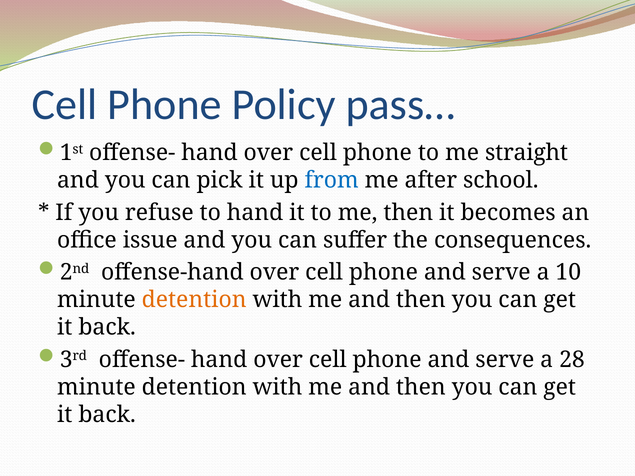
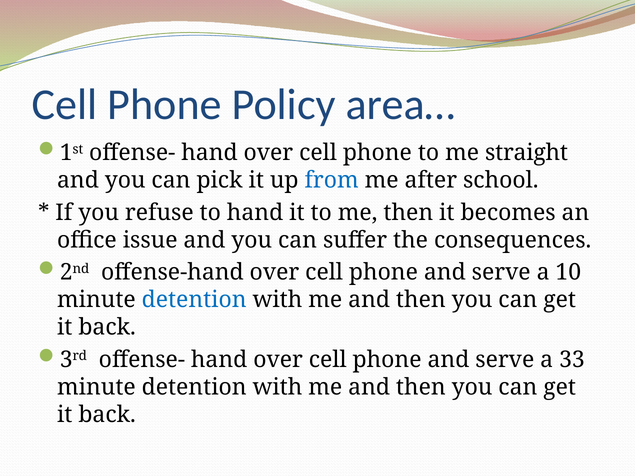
pass…: pass… -> area…
detention at (194, 300) colour: orange -> blue
28: 28 -> 33
